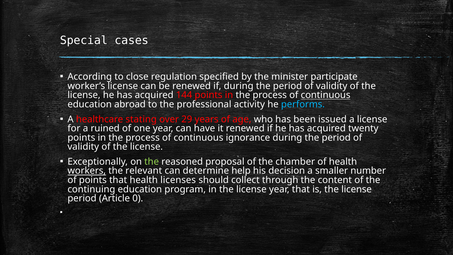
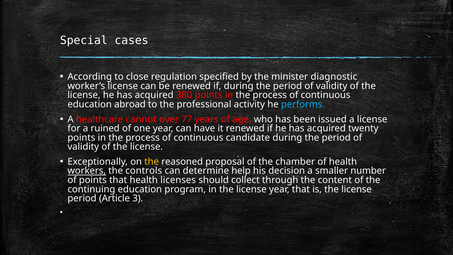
participate: participate -> diagnostic
144: 144 -> 380
continuous at (326, 95) underline: present -> none
stating: stating -> cannot
29: 29 -> 77
ignorance: ignorance -> candidate
the at (152, 162) colour: light green -> yellow
relevant: relevant -> controls
0: 0 -> 3
